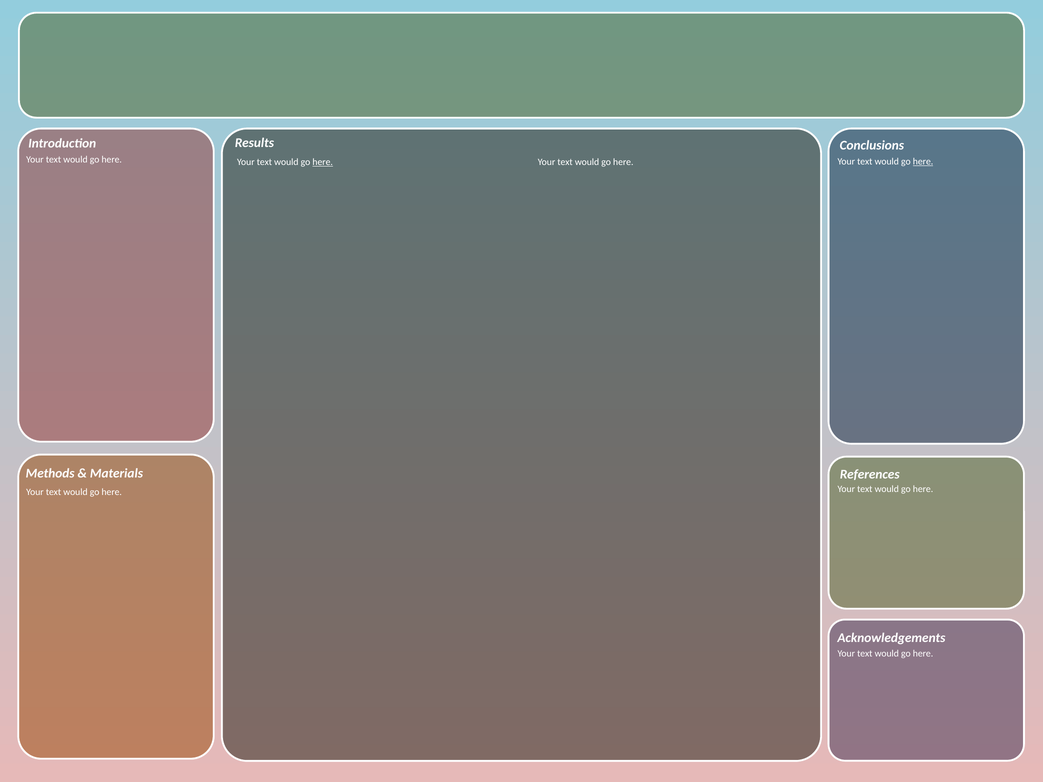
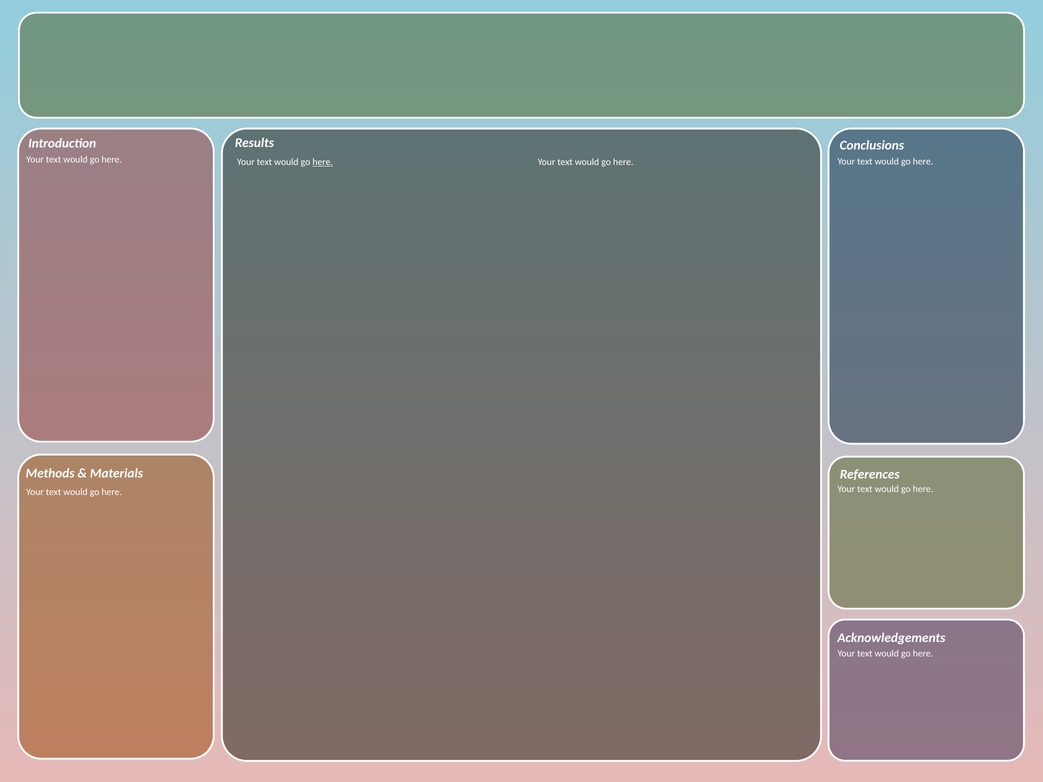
here at (923, 162) underline: present -> none
